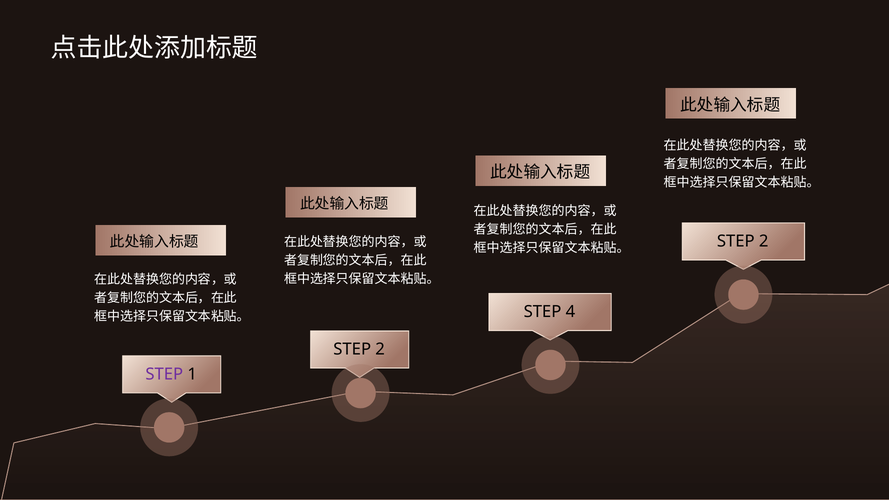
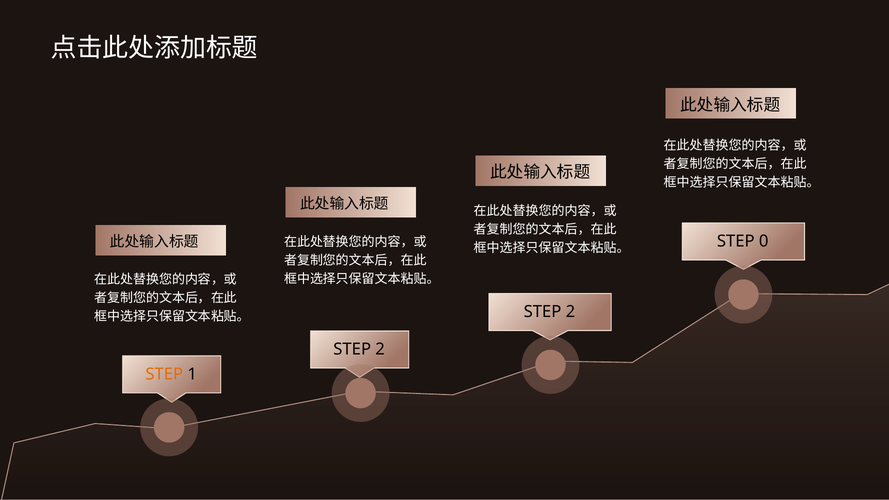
2 at (764, 241): 2 -> 0
4 at (570, 312): 4 -> 2
STEP at (164, 374) colour: purple -> orange
